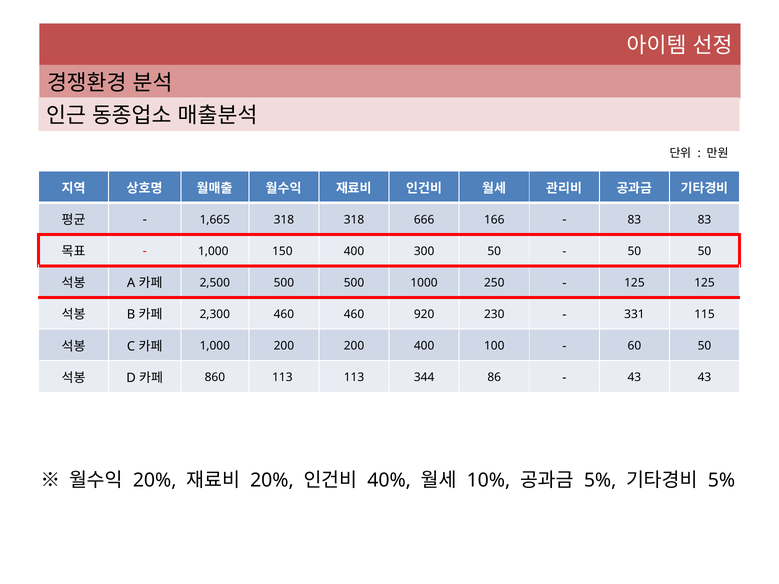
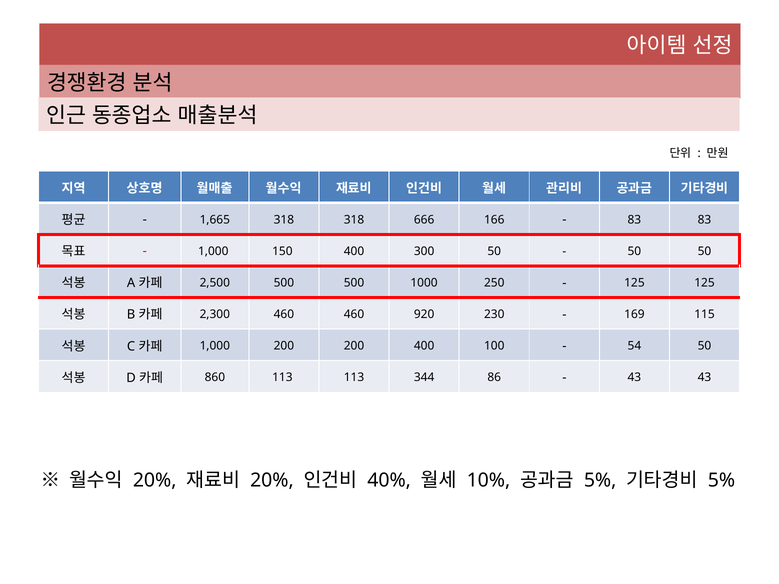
331: 331 -> 169
60: 60 -> 54
